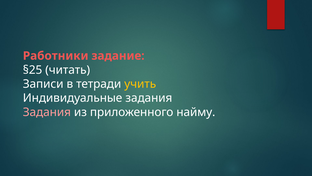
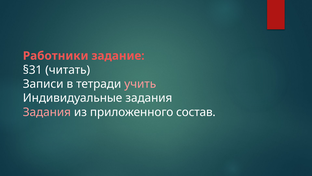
§25: §25 -> §31
учить colour: yellow -> pink
найму: найму -> состав
